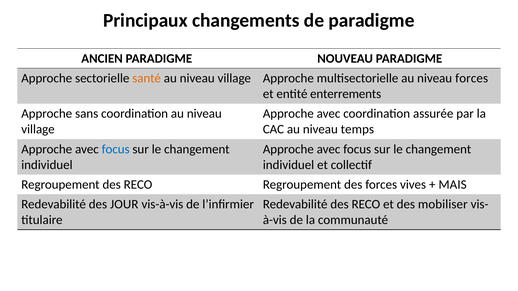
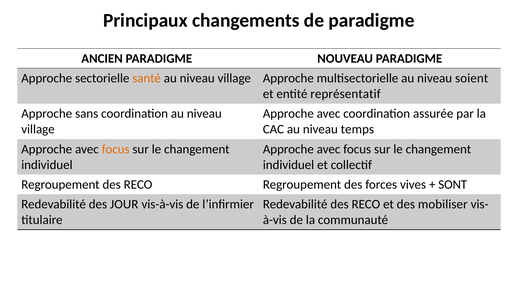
niveau forces: forces -> soient
enterrements: enterrements -> représentatif
focus at (116, 149) colour: blue -> orange
MAIS: MAIS -> SONT
